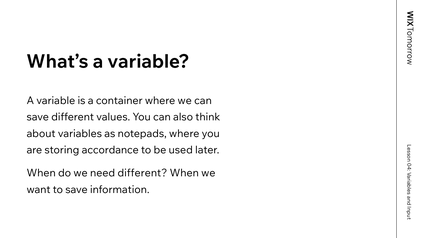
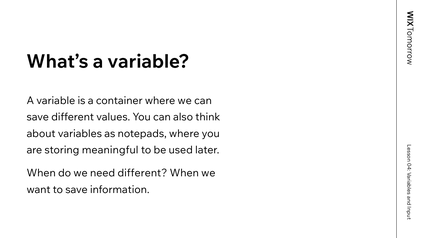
accordance: accordance -> meaningful
